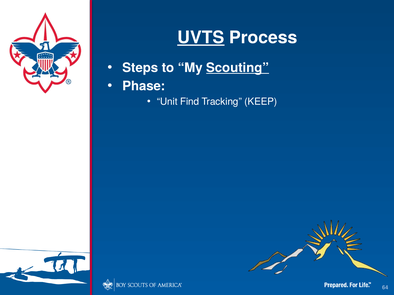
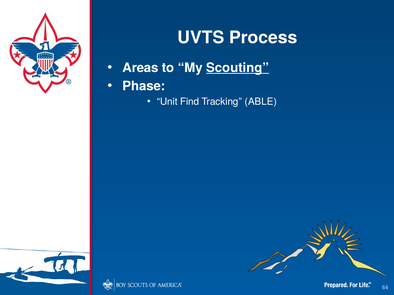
UVTS underline: present -> none
Steps: Steps -> Areas
KEEP: KEEP -> ABLE
